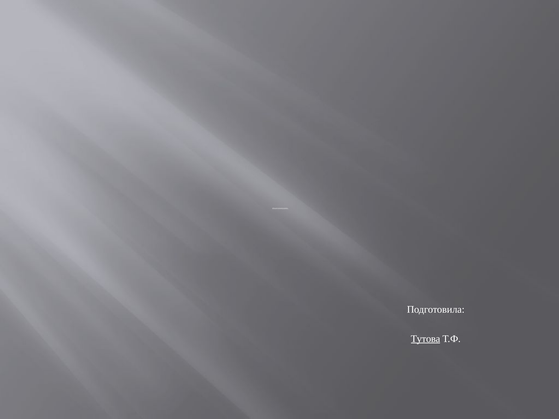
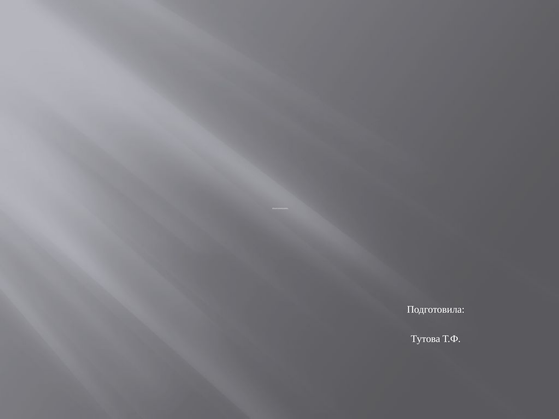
Тутова underline: present -> none
